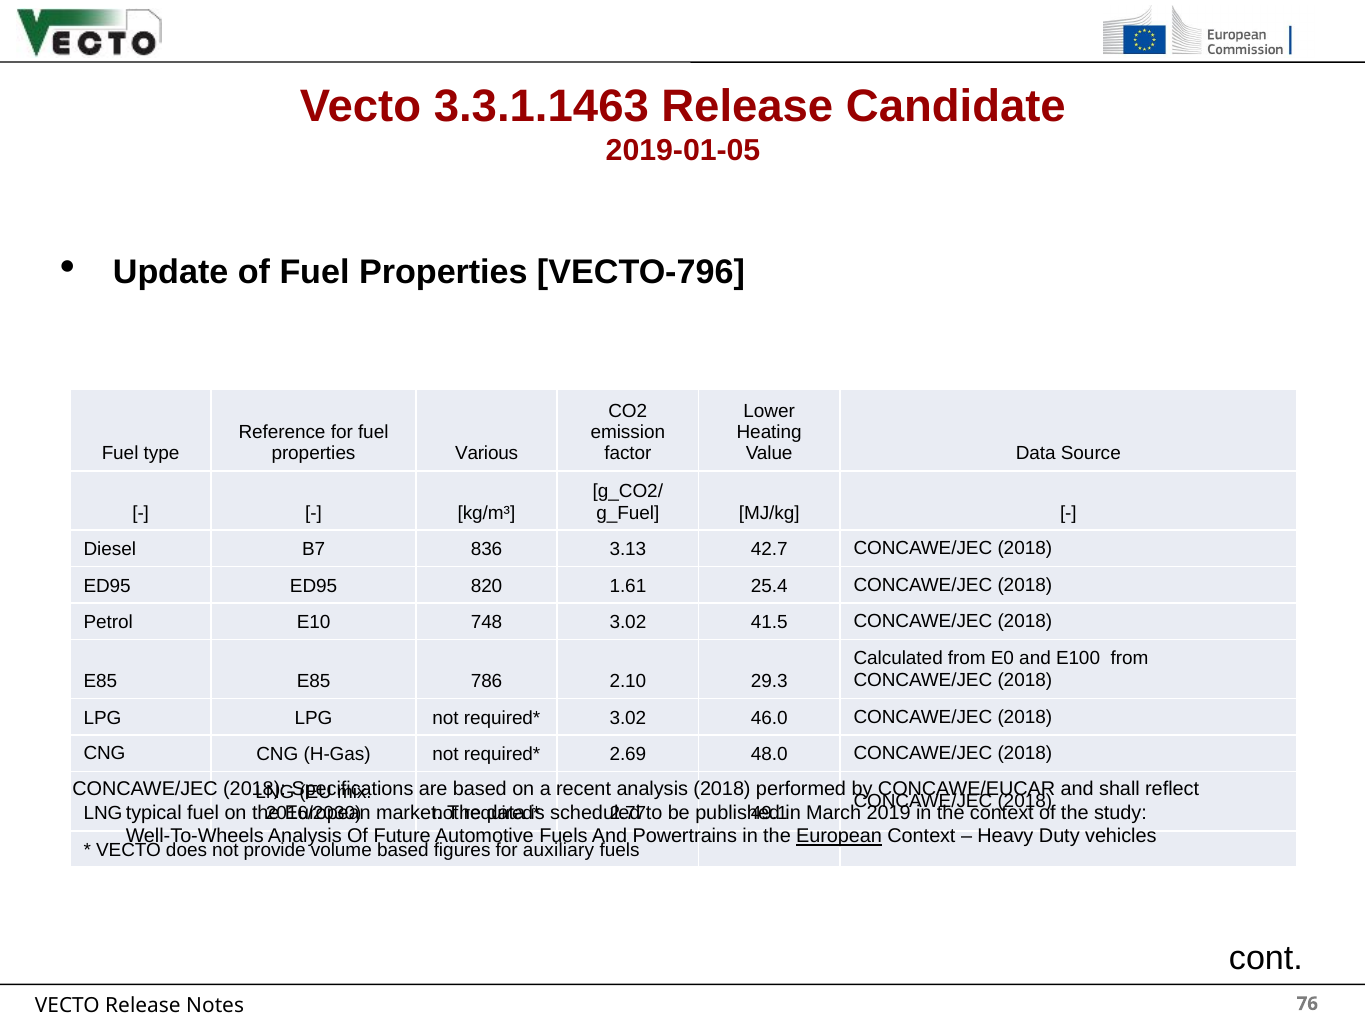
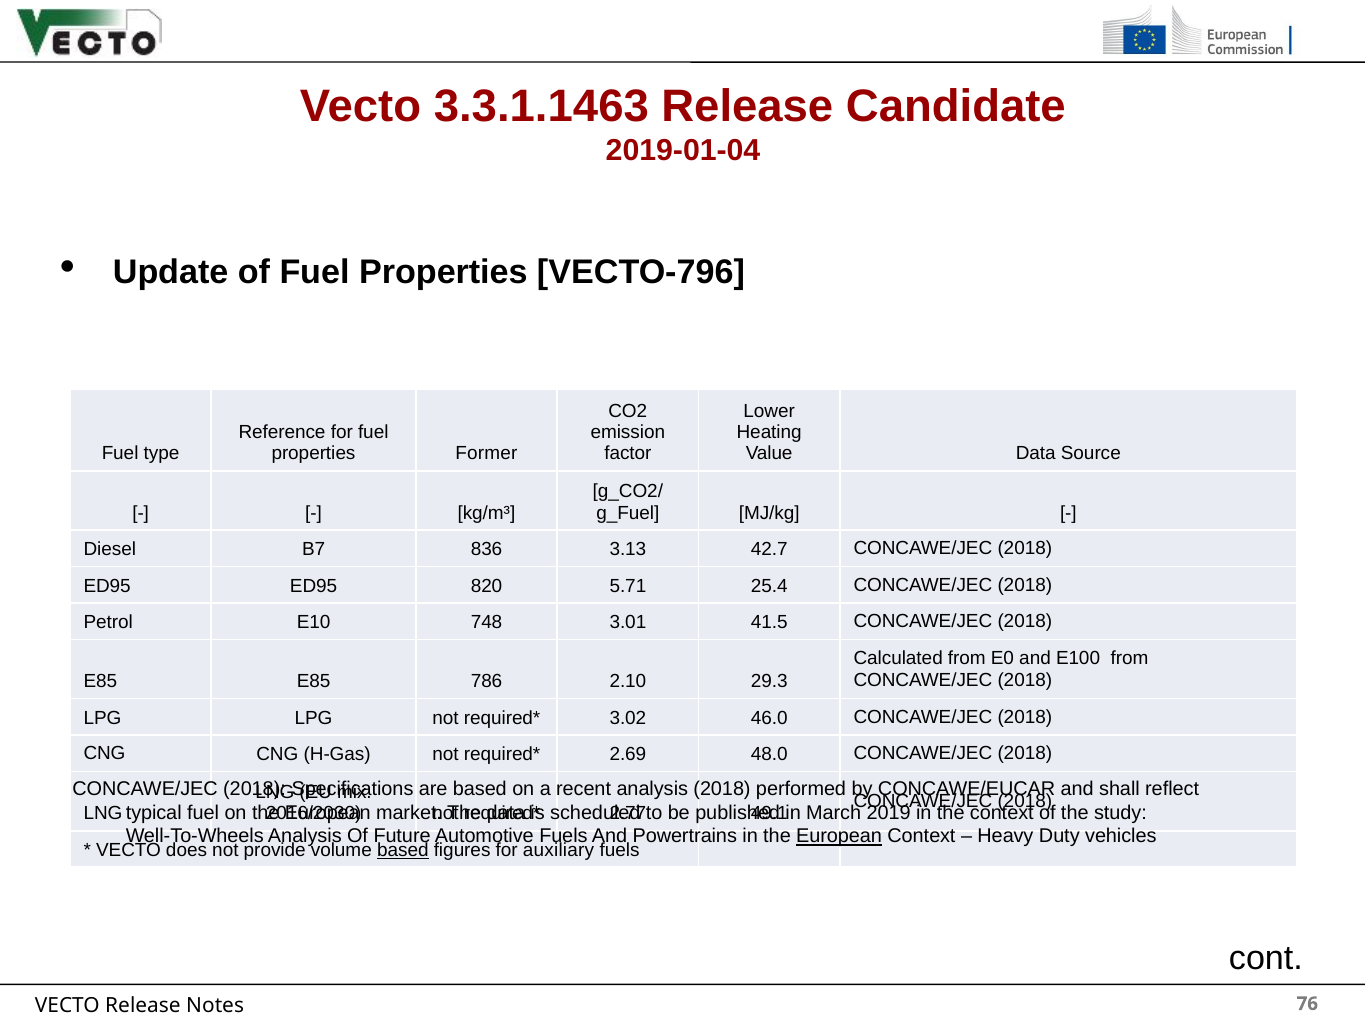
2019-01-05: 2019-01-05 -> 2019-01-04
Various: Various -> Former
1.61: 1.61 -> 5.71
748 3.02: 3.02 -> 3.01
based at (403, 851) underline: none -> present
